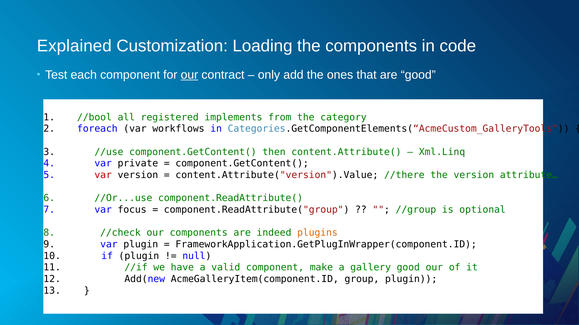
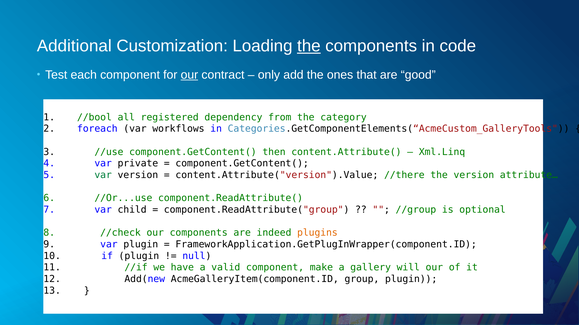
Explained: Explained -> Additional
the at (309, 46) underline: none -> present
implements: implements -> dependency
var at (103, 175) colour: red -> green
focus: focus -> child
gallery good: good -> will
